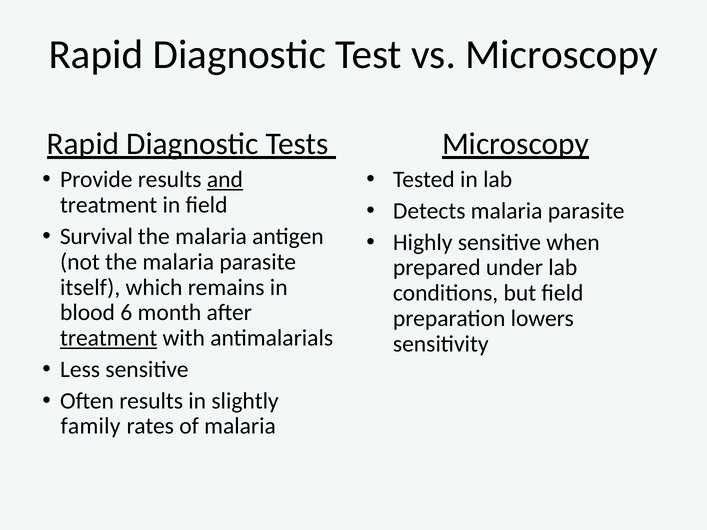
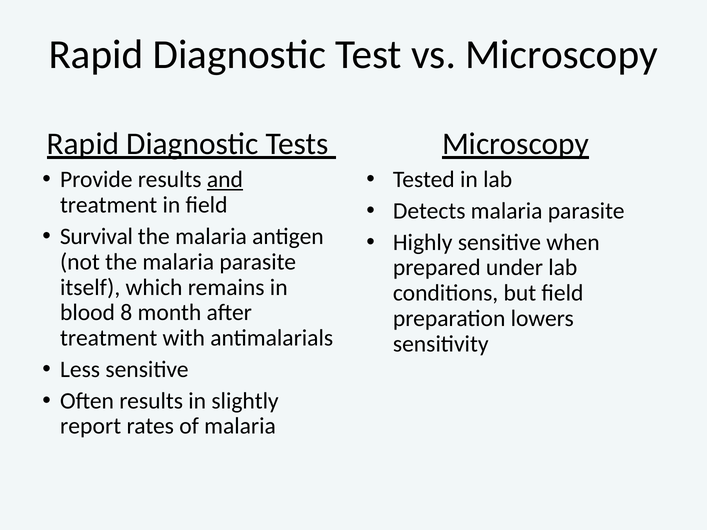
6: 6 -> 8
treatment at (109, 338) underline: present -> none
family: family -> report
